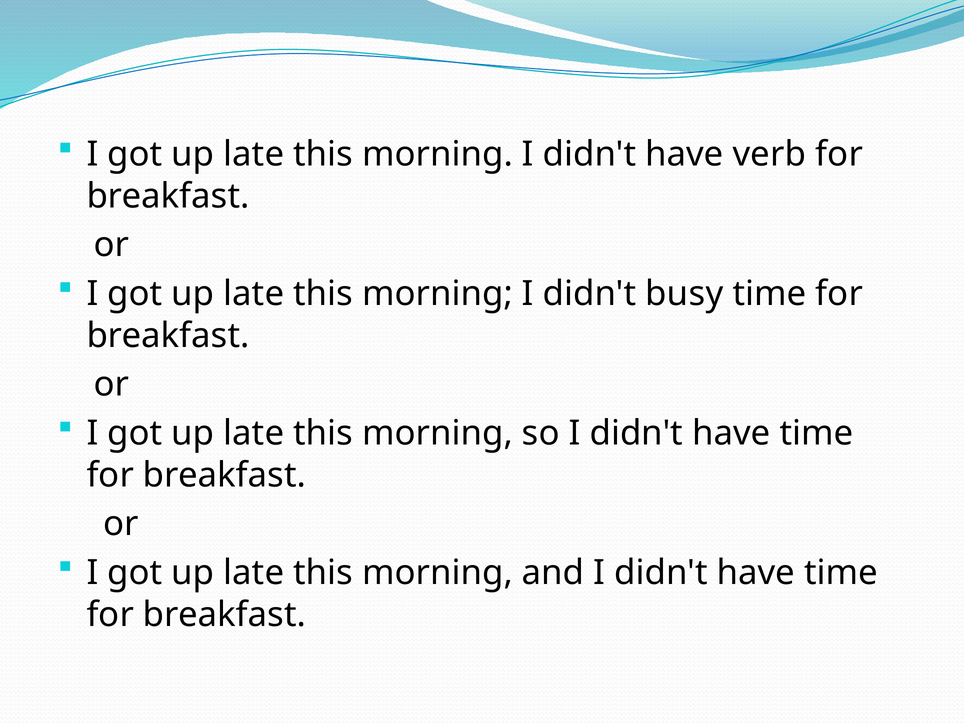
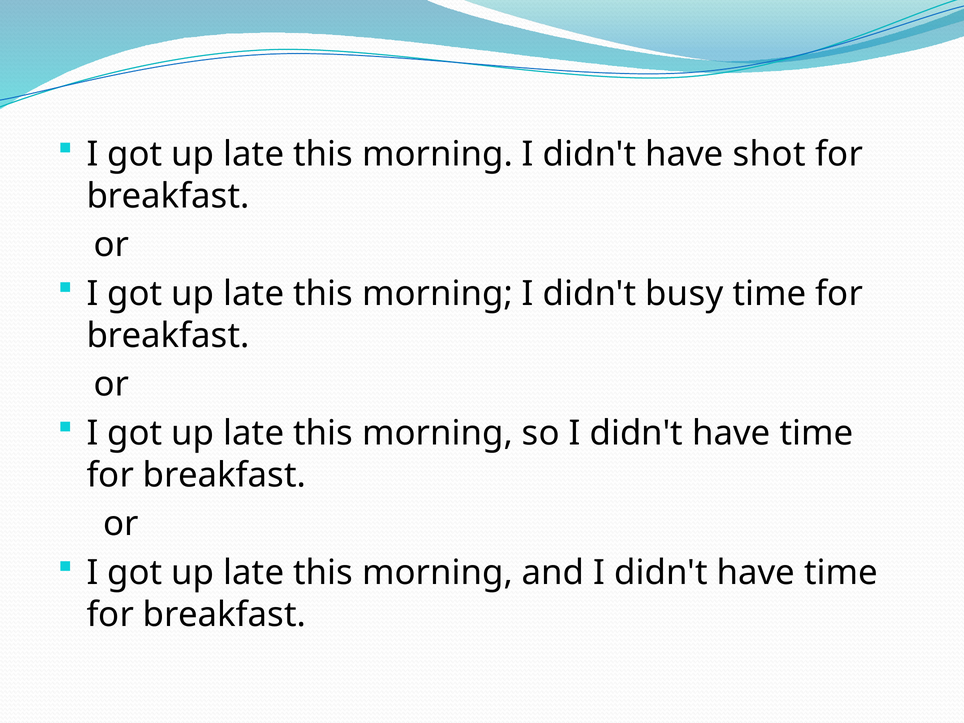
verb: verb -> shot
